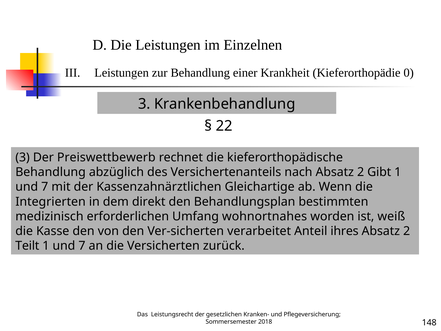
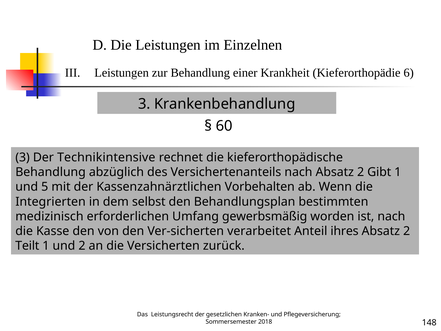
0: 0 -> 6
22: 22 -> 60
Preiswettbewerb: Preiswettbewerb -> Technikintensive
7 at (45, 187): 7 -> 5
Gleichartige: Gleichartige -> Vorbehalten
direkt: direkt -> selbst
wohnortnahes: wohnortnahes -> gewerbsmäßig
ist weiß: weiß -> nach
7 at (82, 246): 7 -> 2
